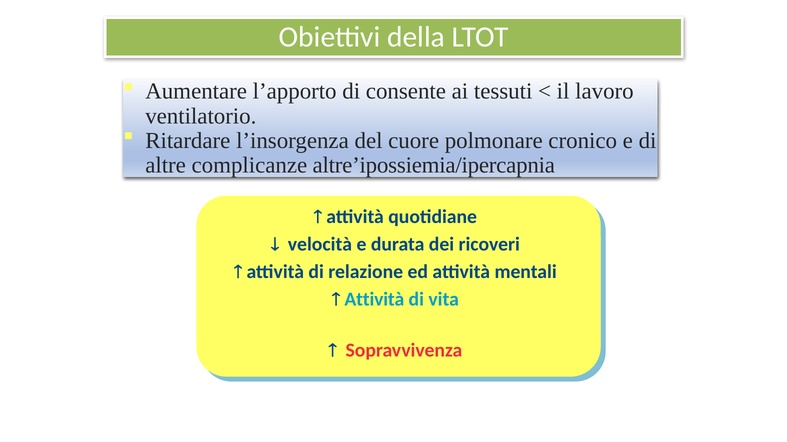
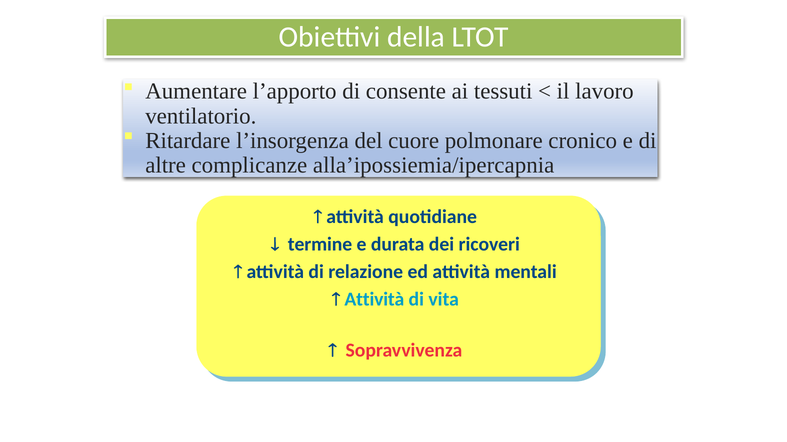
altre’ipossiemia/ipercapnia: altre’ipossiemia/ipercapnia -> alla’ipossiemia/ipercapnia
velocità: velocità -> termine
